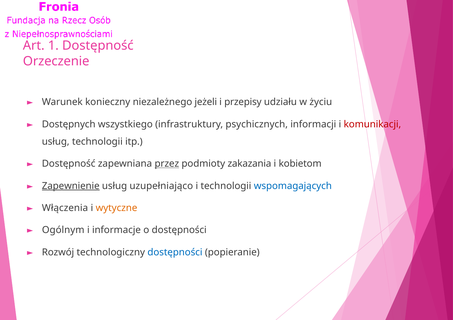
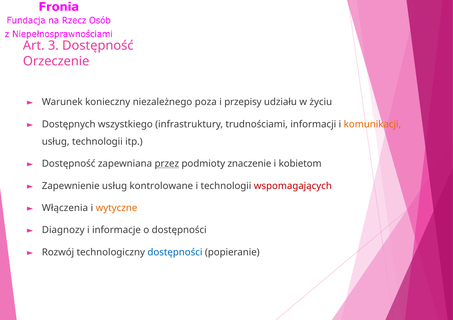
1: 1 -> 3
jeżeli: jeżeli -> poza
psychicznych: psychicznych -> trudnościami
komunikacji colour: red -> orange
zakazania: zakazania -> znaczenie
Zapewnienie underline: present -> none
uzupełniająco: uzupełniająco -> kontrolowane
wspomagających colour: blue -> red
Ogólnym: Ogólnym -> Diagnozy
